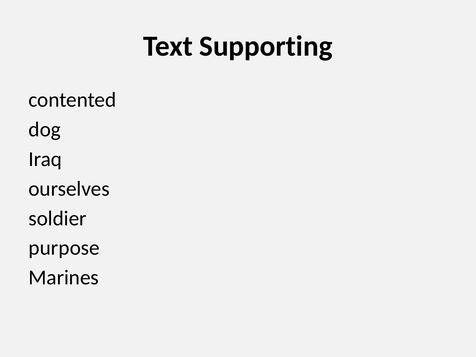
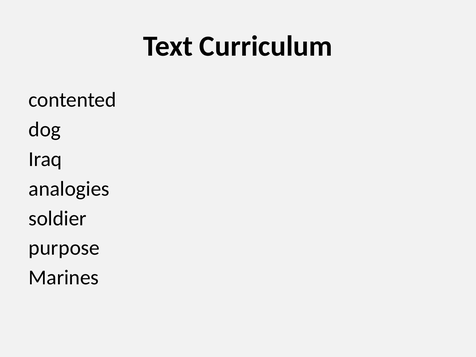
Supporting: Supporting -> Curriculum
ourselves: ourselves -> analogies
